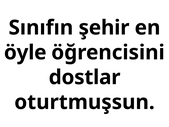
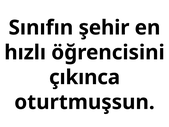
öyle: öyle -> hızlı
dostlar: dostlar -> çıkınca
